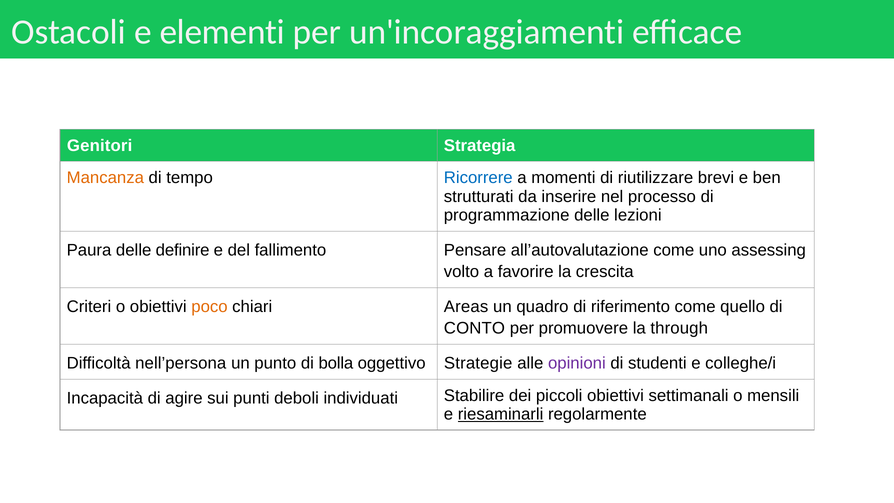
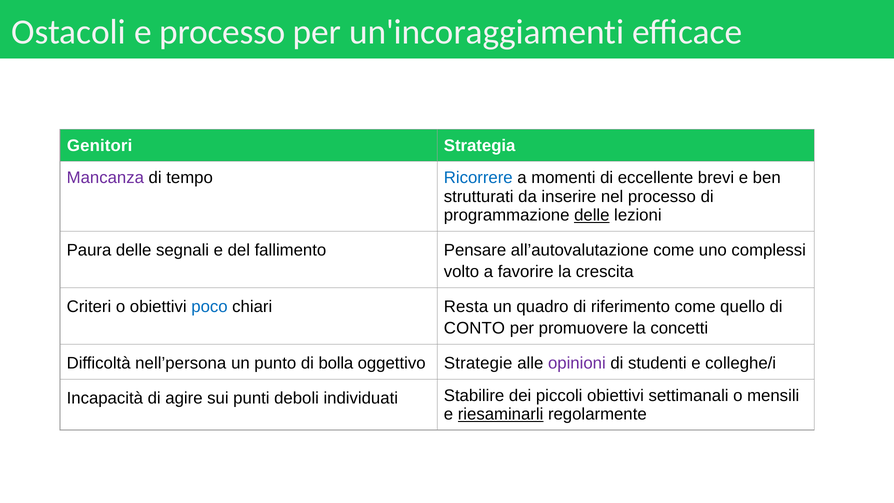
e elementi: elementi -> processo
Mancanza colour: orange -> purple
riutilizzare: riutilizzare -> eccellente
delle at (592, 215) underline: none -> present
definire: definire -> segnali
assessing: assessing -> complessi
poco colour: orange -> blue
Areas: Areas -> Resta
through: through -> concetti
